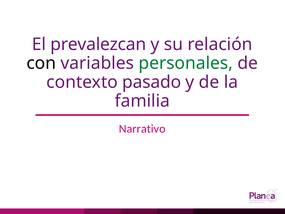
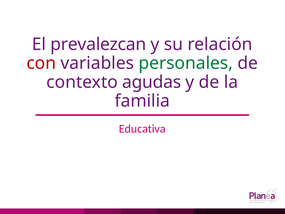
con colour: black -> red
pasado: pasado -> agudas
Narrativo: Narrativo -> Educativa
